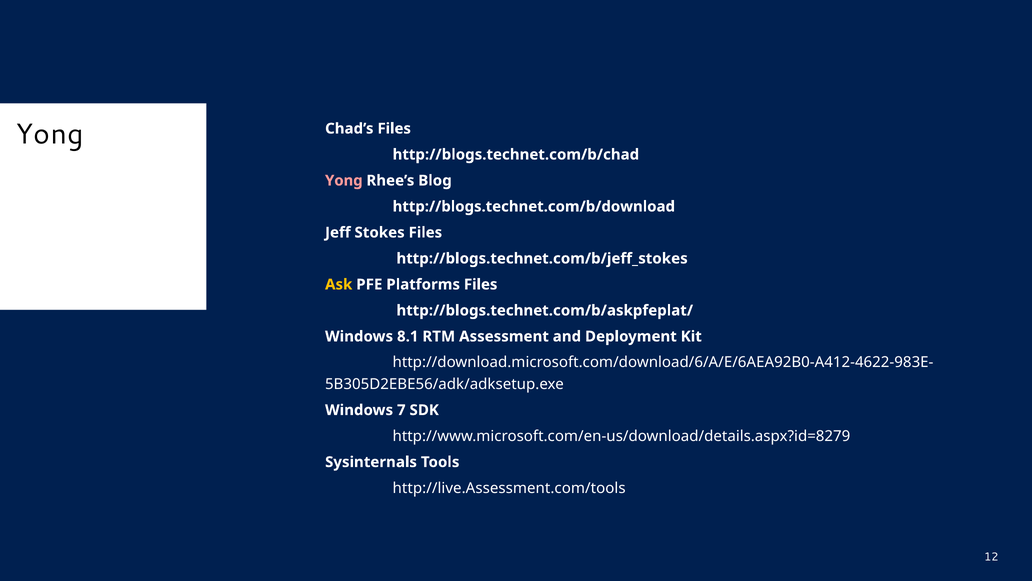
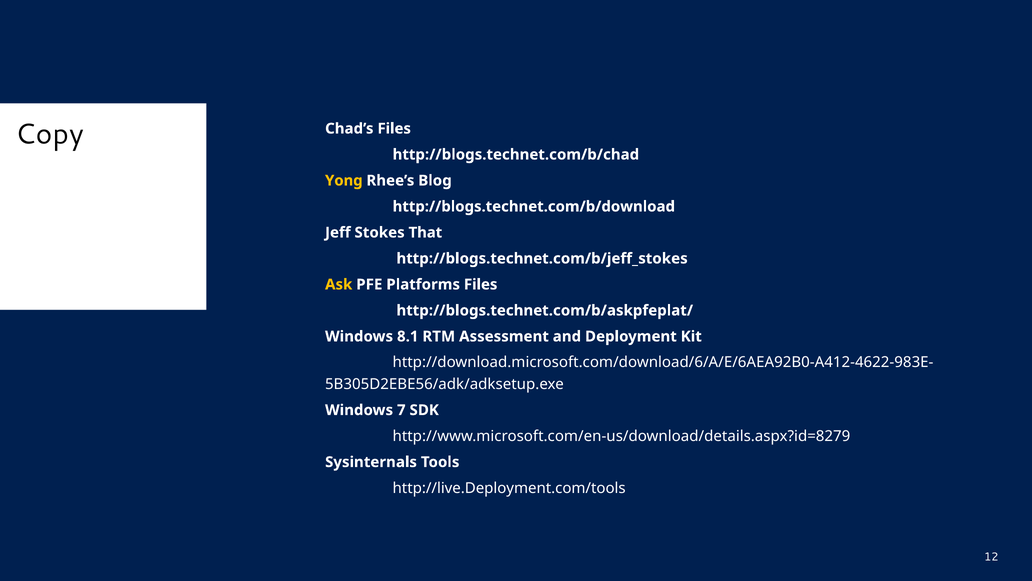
Yong at (50, 134): Yong -> Copy
Yong at (344, 180) colour: pink -> yellow
Stokes Files: Files -> That
http://live.Assessment.com/tools: http://live.Assessment.com/tools -> http://live.Deployment.com/tools
